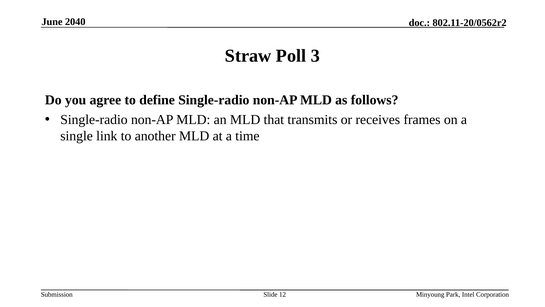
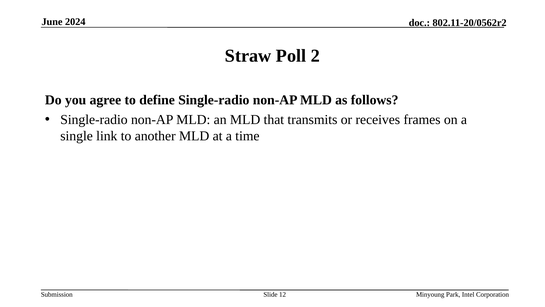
2040: 2040 -> 2024
3: 3 -> 2
